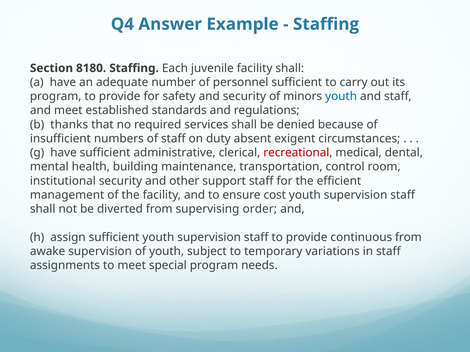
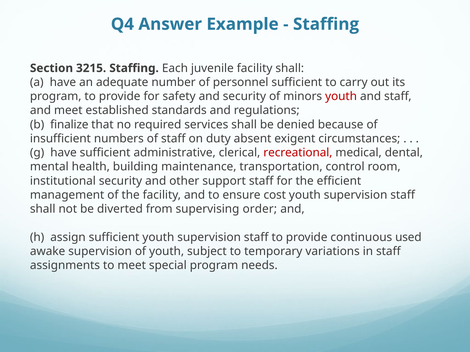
8180: 8180 -> 3215
youth at (341, 96) colour: blue -> red
thanks: thanks -> finalize
continuous from: from -> used
